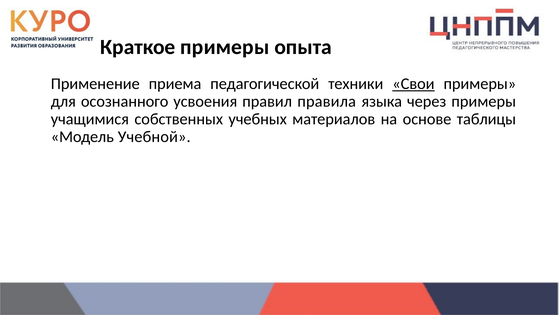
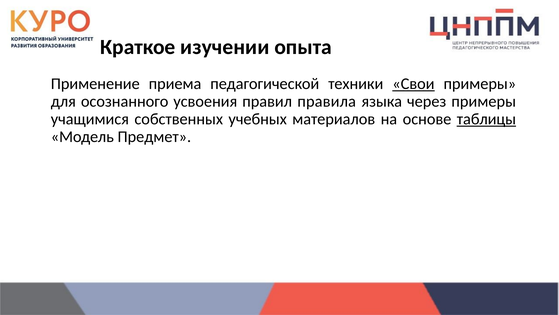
Краткое примеры: примеры -> изучении
таблицы underline: none -> present
Учебной: Учебной -> Предмет
